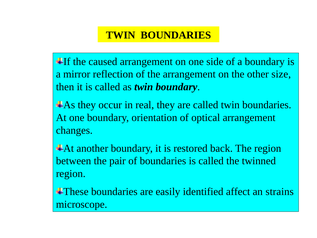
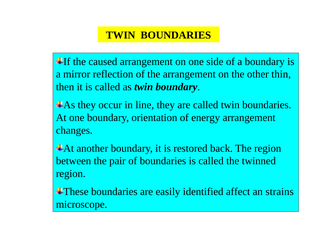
size: size -> thin
real: real -> line
optical: optical -> energy
